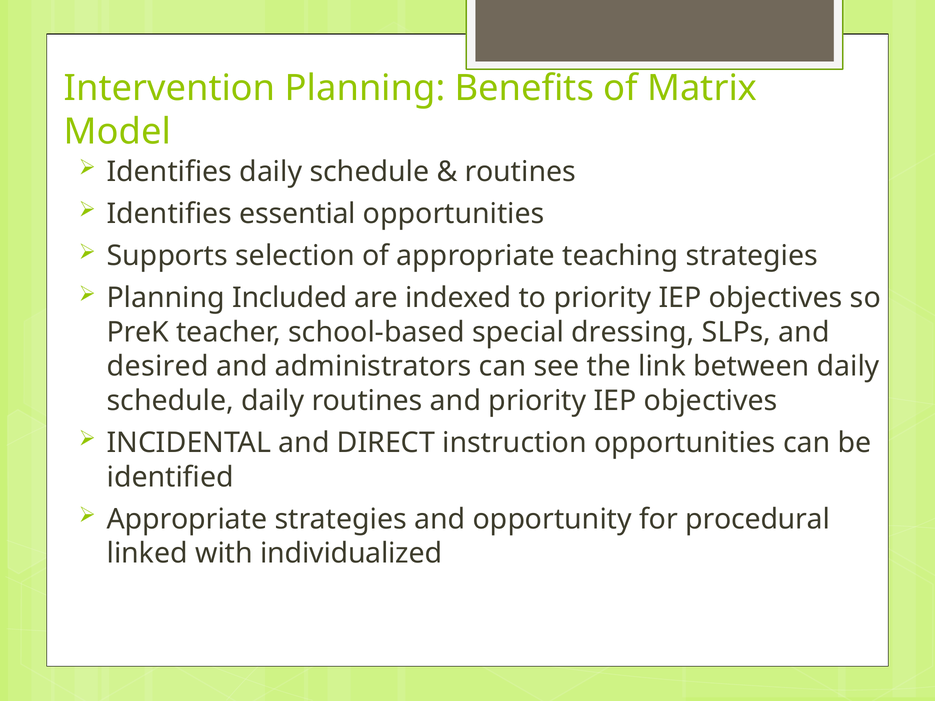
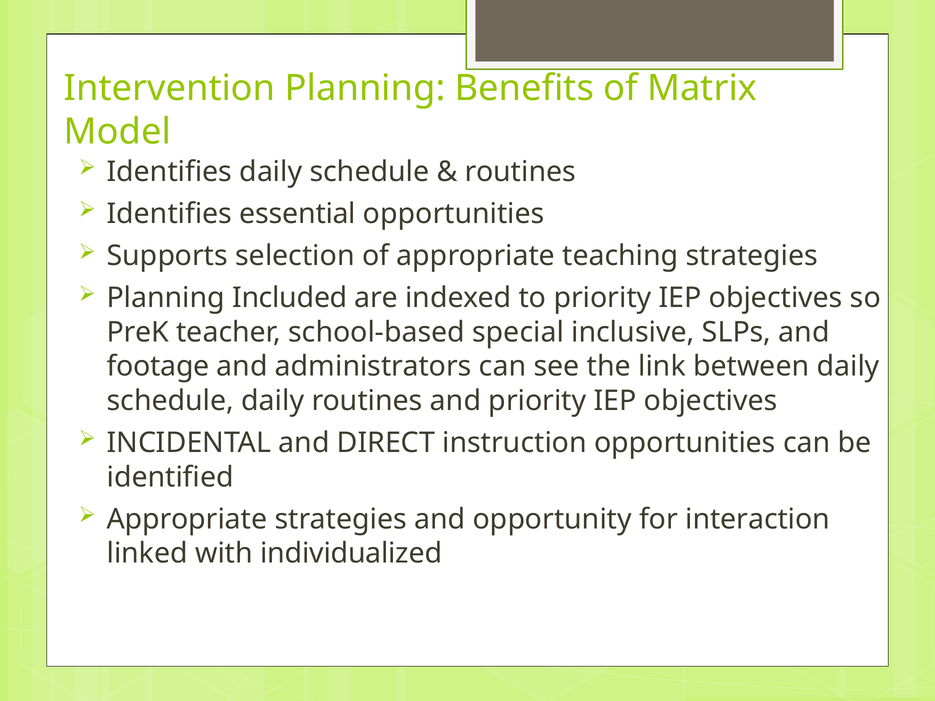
dressing: dressing -> inclusive
desired: desired -> footage
procedural: procedural -> interaction
